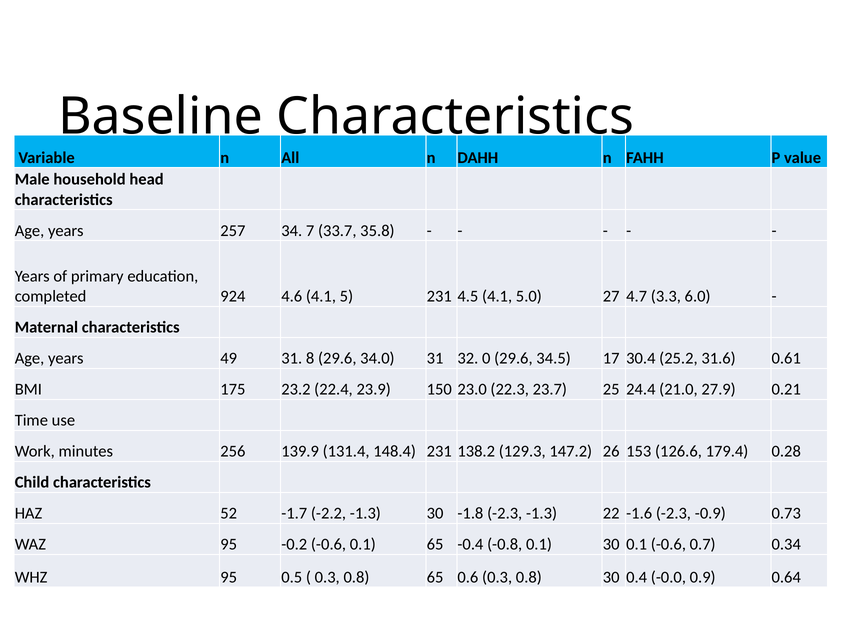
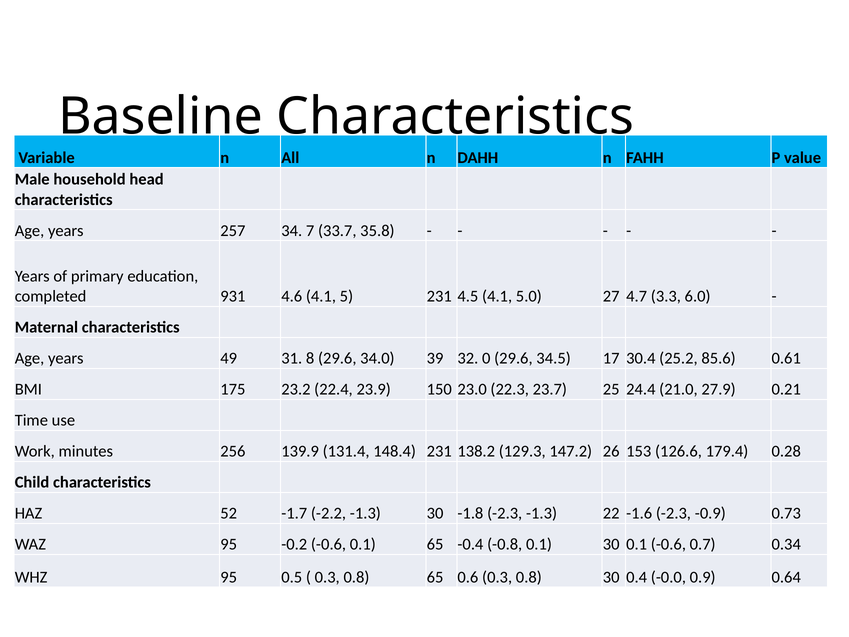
924: 924 -> 931
34.0 31: 31 -> 39
31.6: 31.6 -> 85.6
